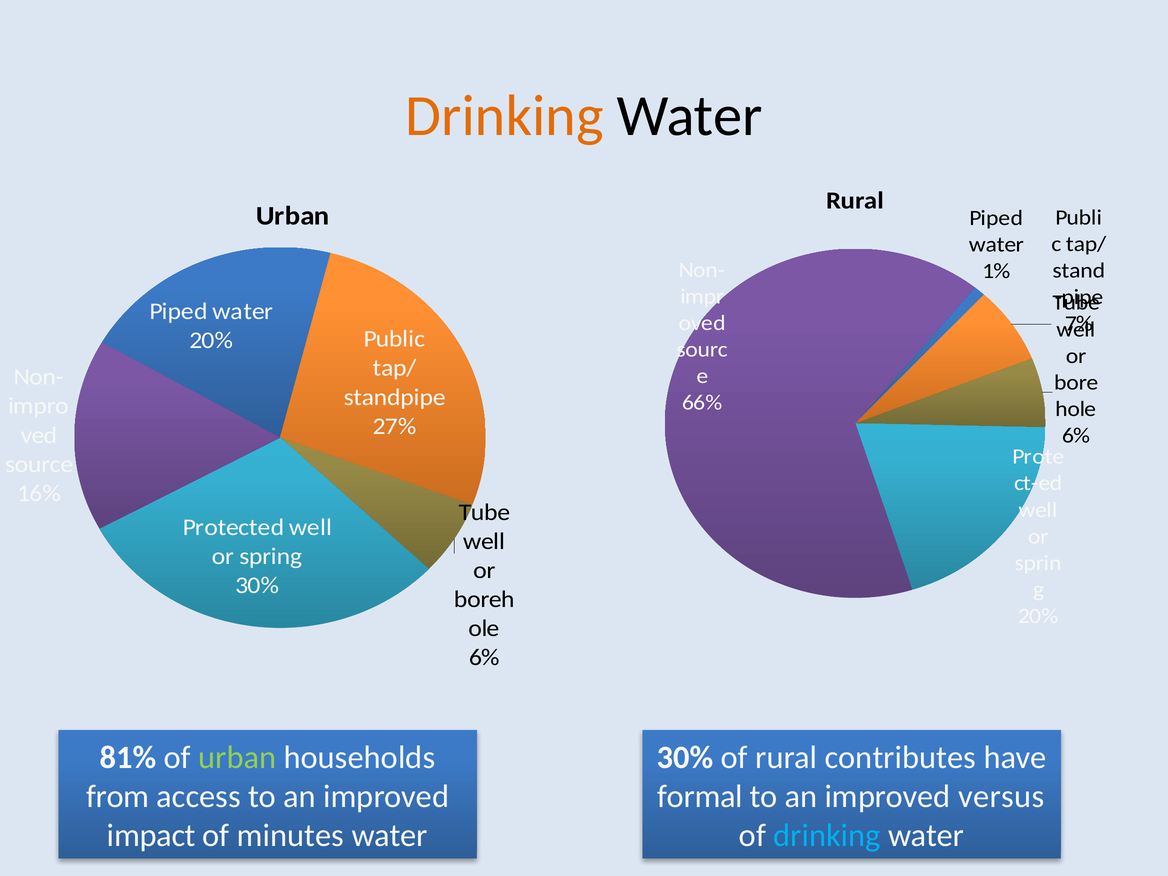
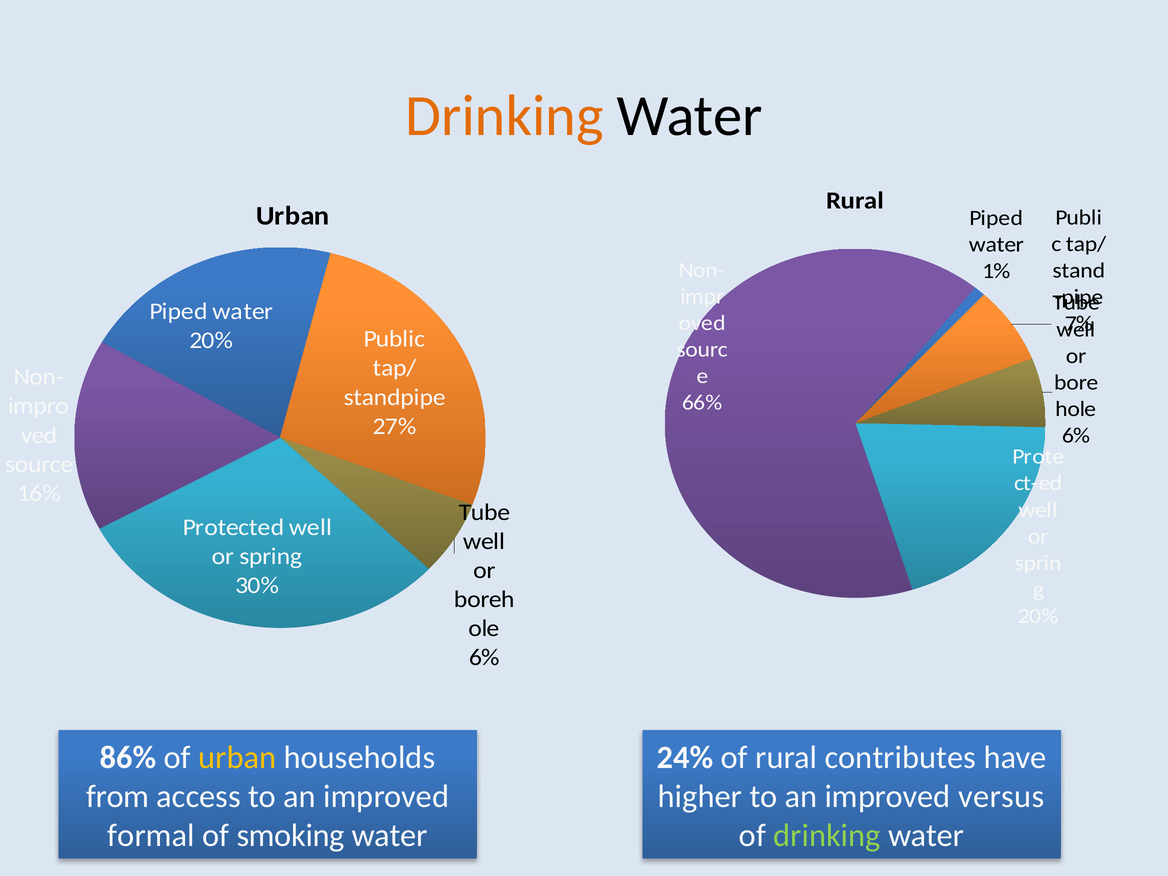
81%: 81% -> 86%
urban at (237, 757) colour: light green -> yellow
30% at (685, 757): 30% -> 24%
formal: formal -> higher
impact: impact -> formal
minutes: minutes -> smoking
drinking at (827, 835) colour: light blue -> light green
